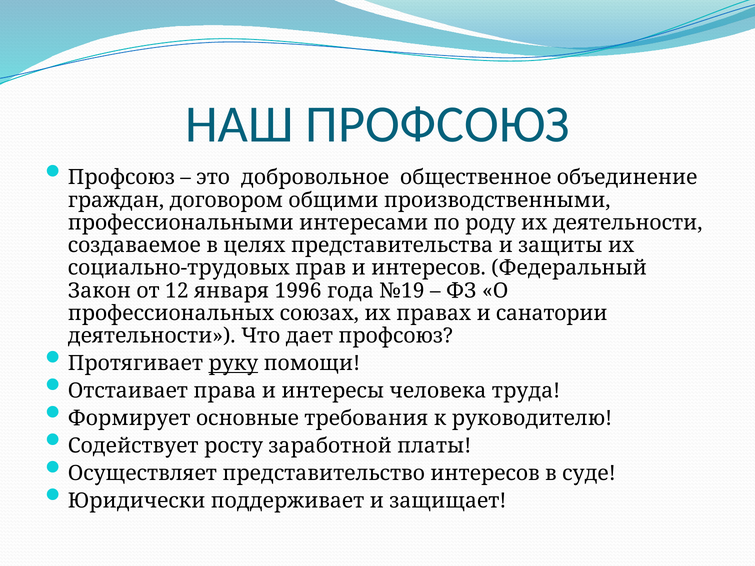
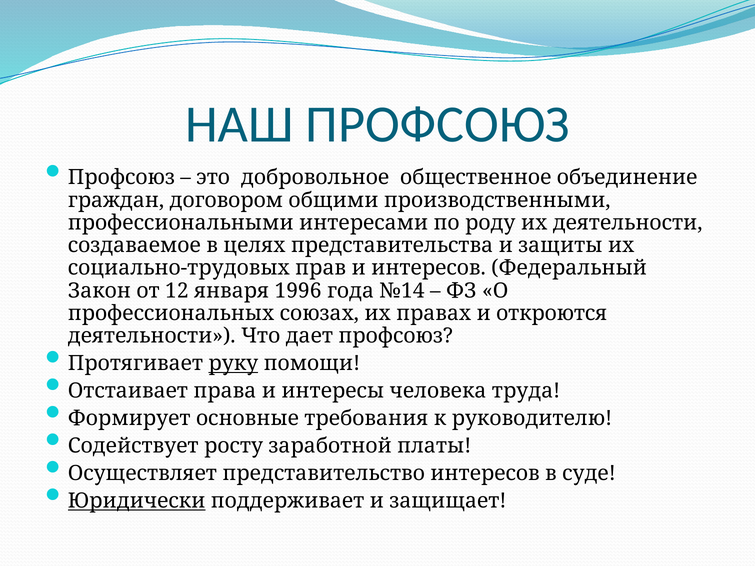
№19: №19 -> №14
санатории: санатории -> откроются
Юридически underline: none -> present
